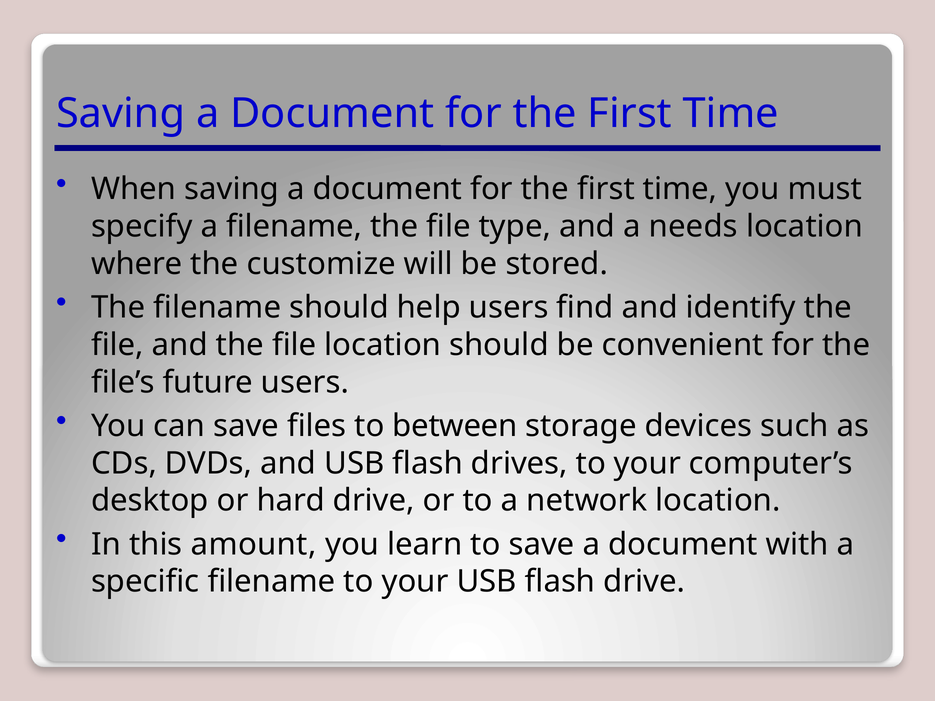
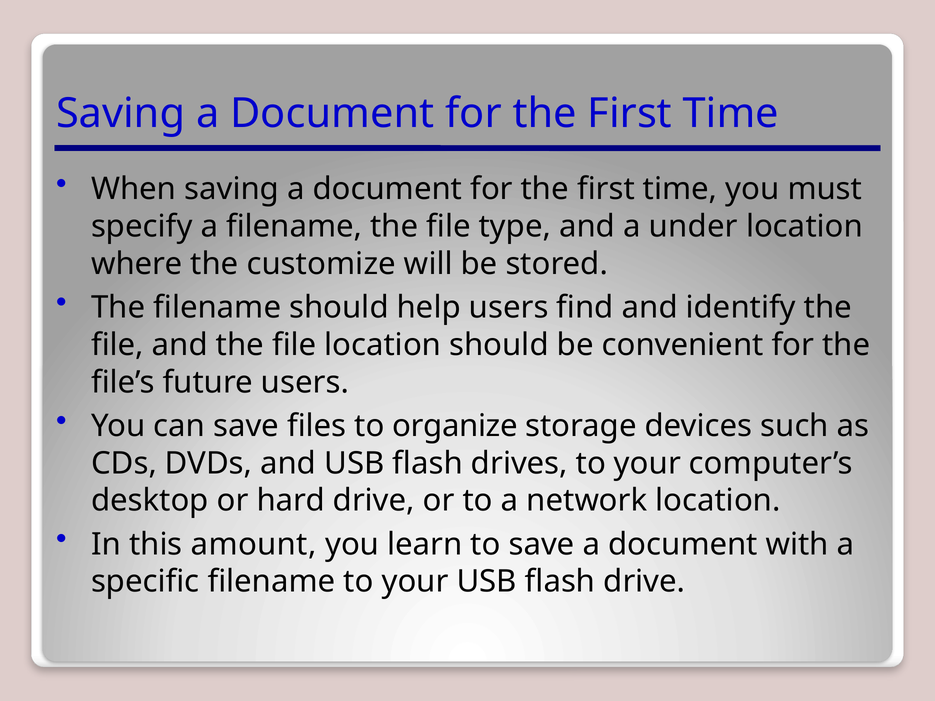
needs: needs -> under
between: between -> organize
